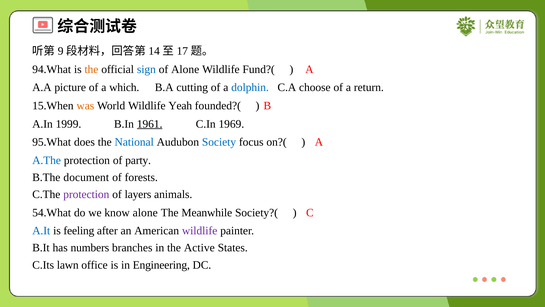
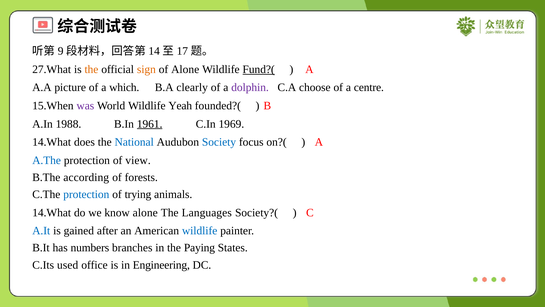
94.What: 94.What -> 27.What
sign colour: blue -> orange
Fund?( underline: none -> present
cutting: cutting -> clearly
dolphin colour: blue -> purple
return: return -> centre
was colour: orange -> purple
1999: 1999 -> 1988
95.What at (52, 142): 95.What -> 14.What
party: party -> view
document: document -> according
protection at (86, 194) colour: purple -> blue
layers: layers -> trying
54.What at (52, 212): 54.What -> 14.What
Meanwhile: Meanwhile -> Languages
feeling: feeling -> gained
wildlife at (200, 230) colour: purple -> blue
Active: Active -> Paying
lawn: lawn -> used
